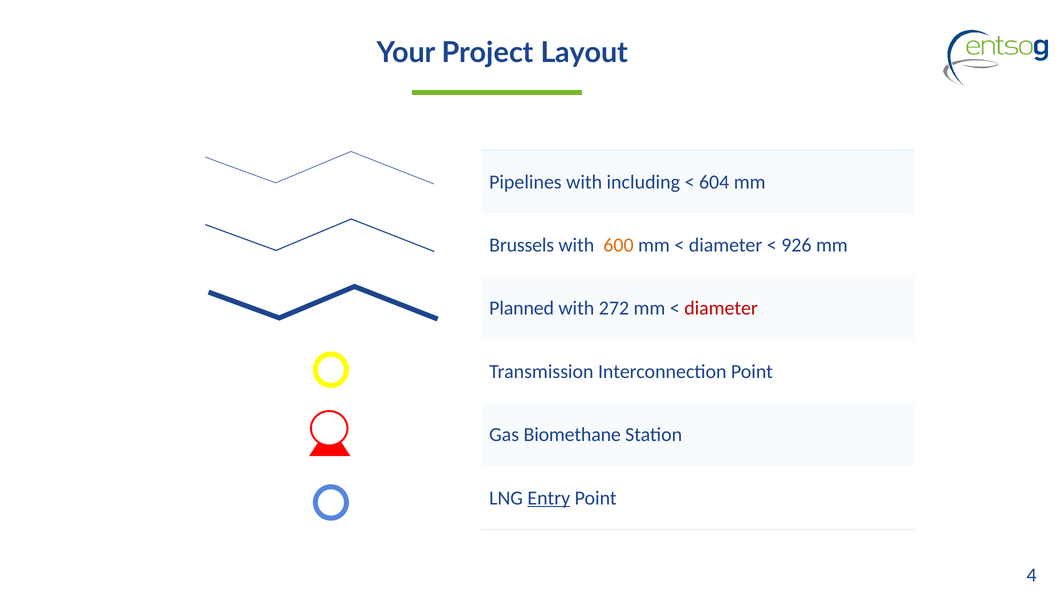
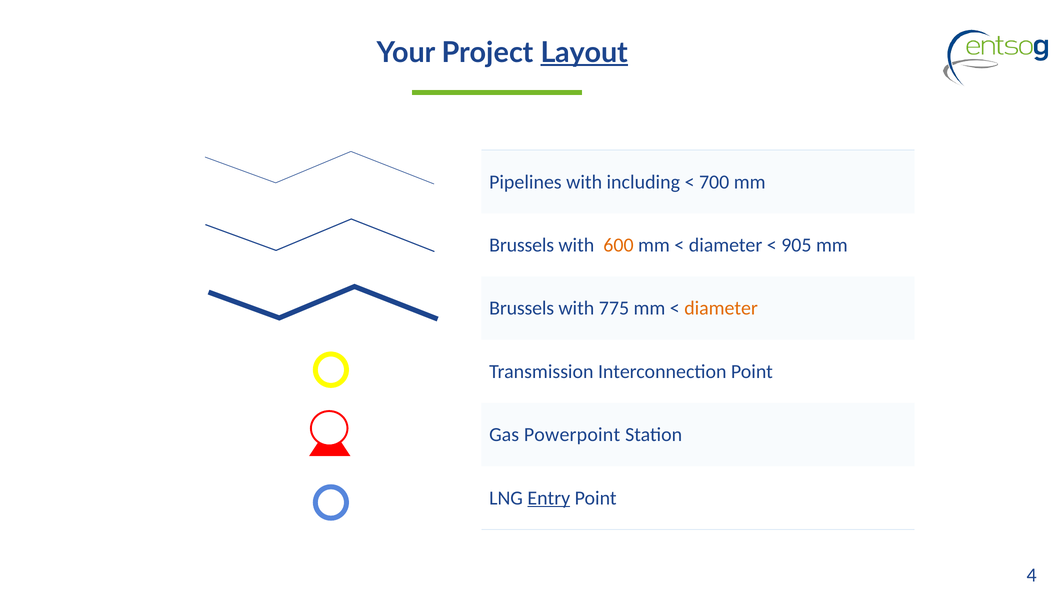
Layout underline: none -> present
604: 604 -> 700
926: 926 -> 905
Planned at (522, 308): Planned -> Brussels
272: 272 -> 775
diameter at (721, 308) colour: red -> orange
Biomethane: Biomethane -> Powerpoint
